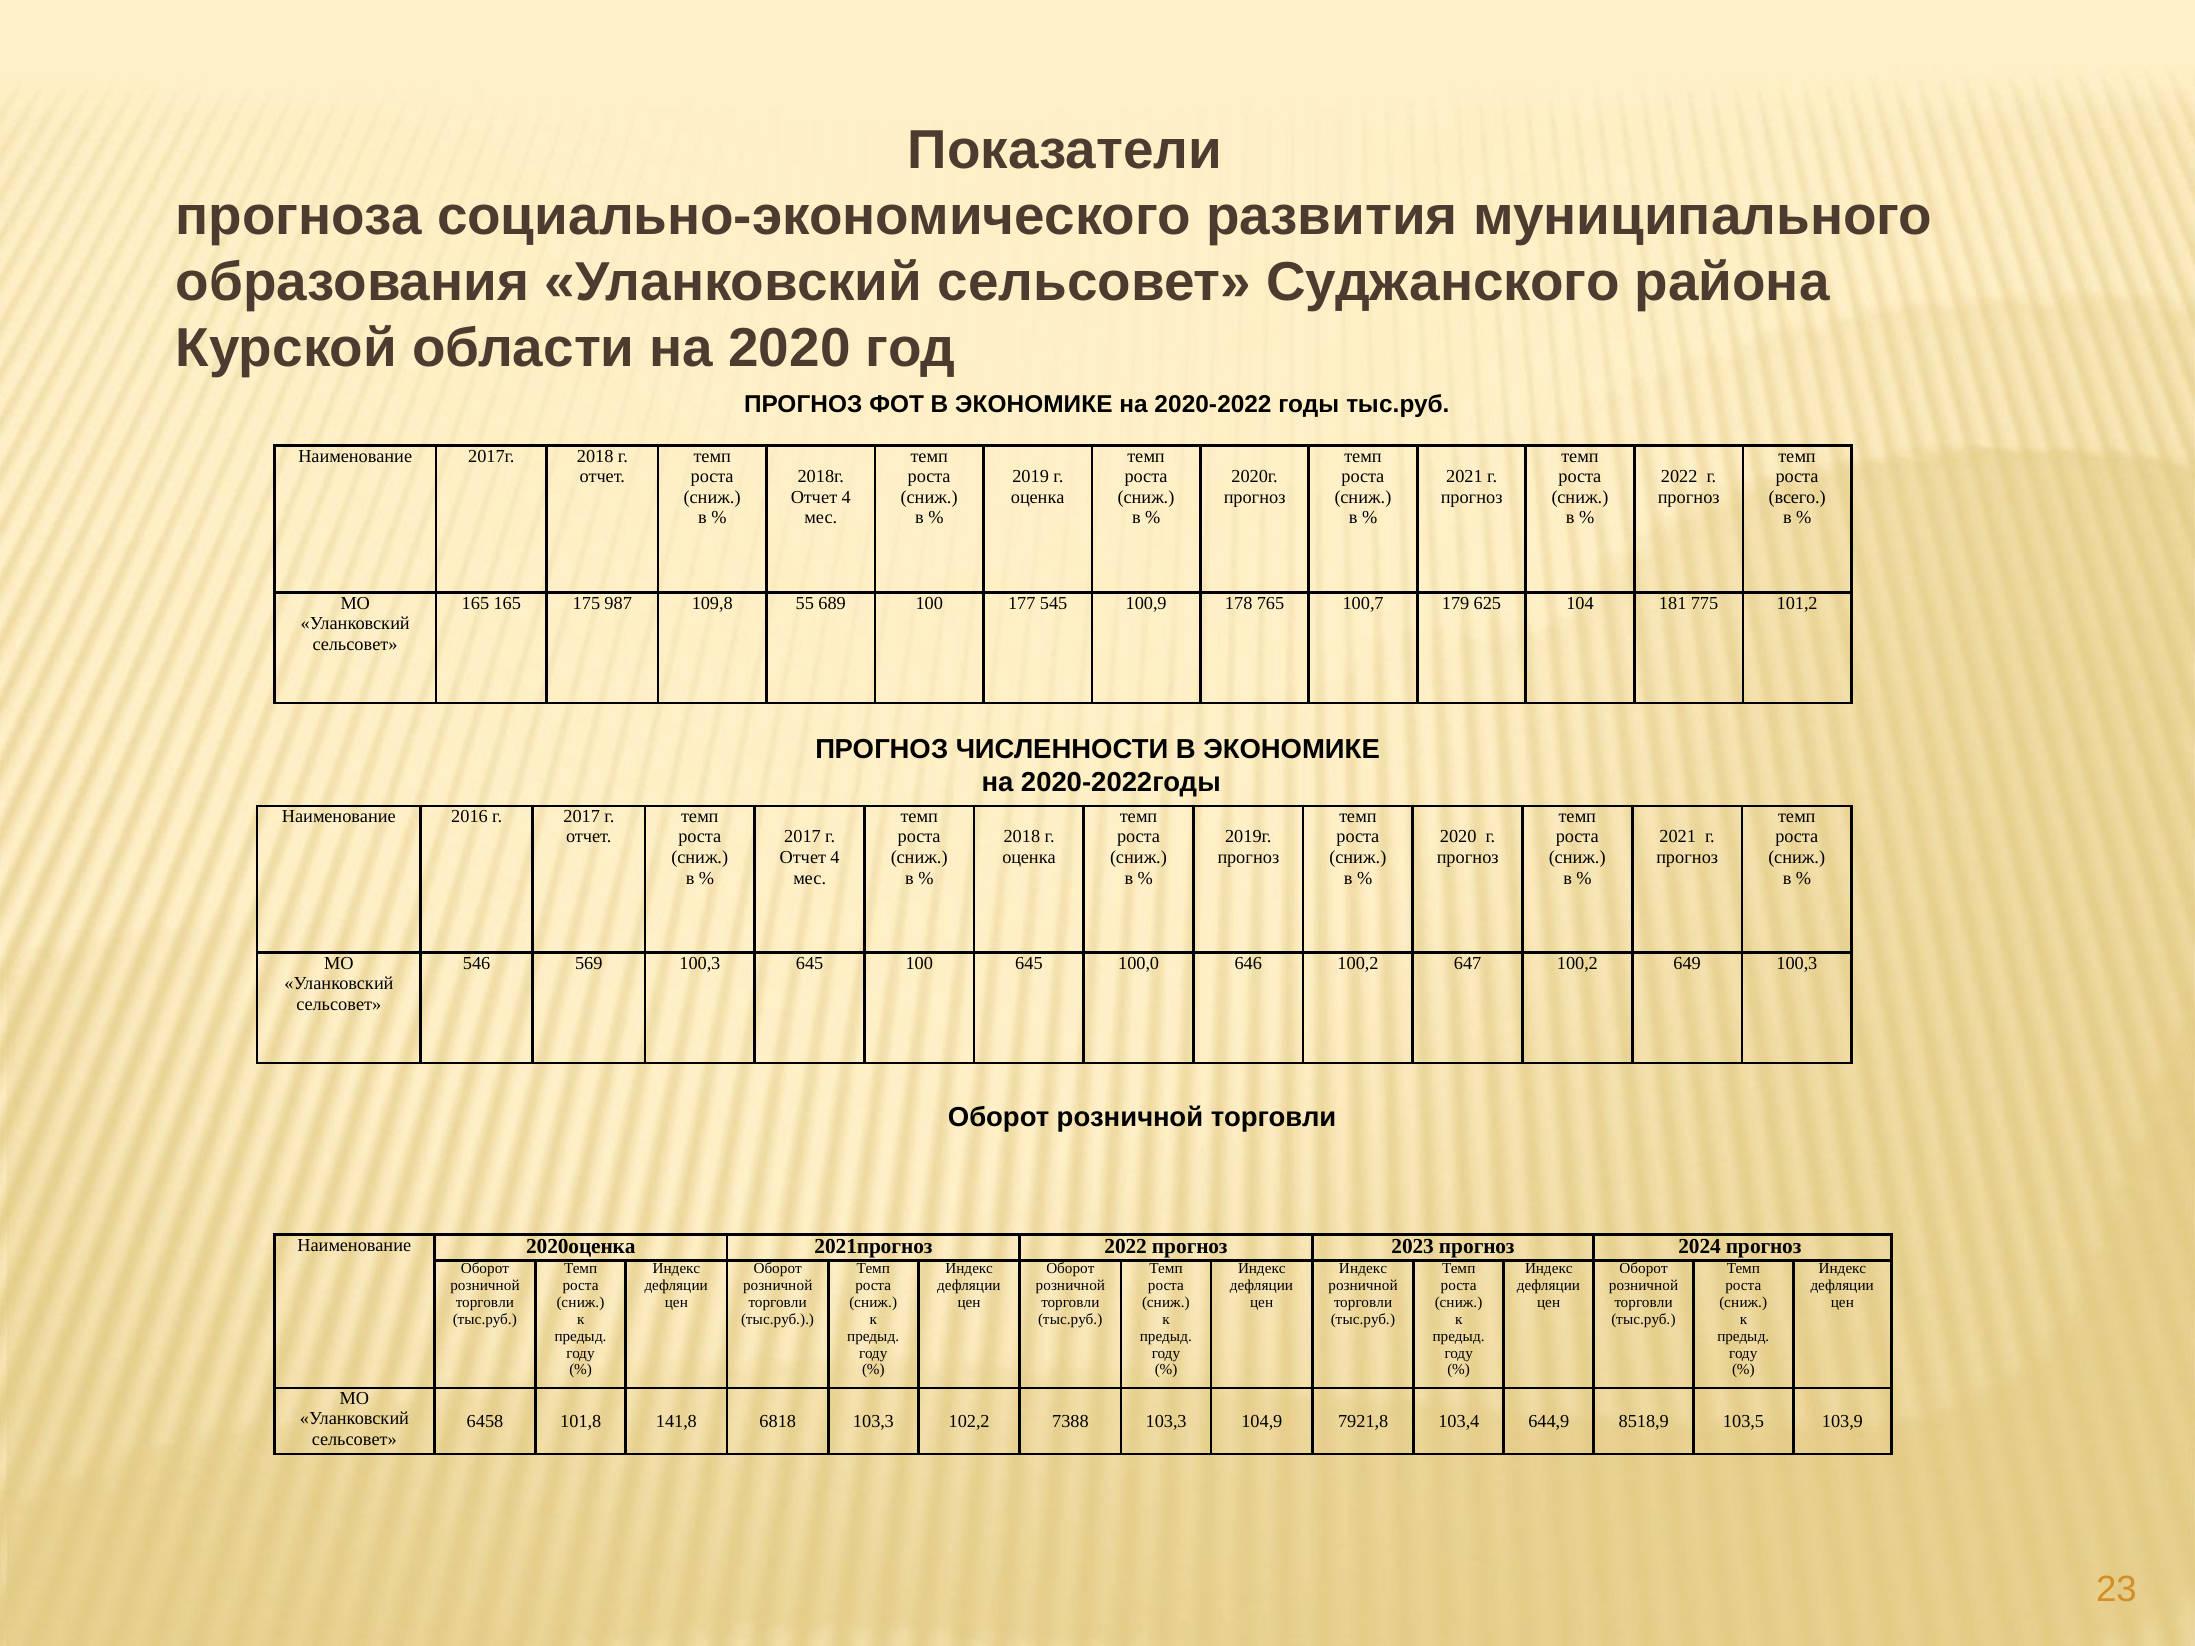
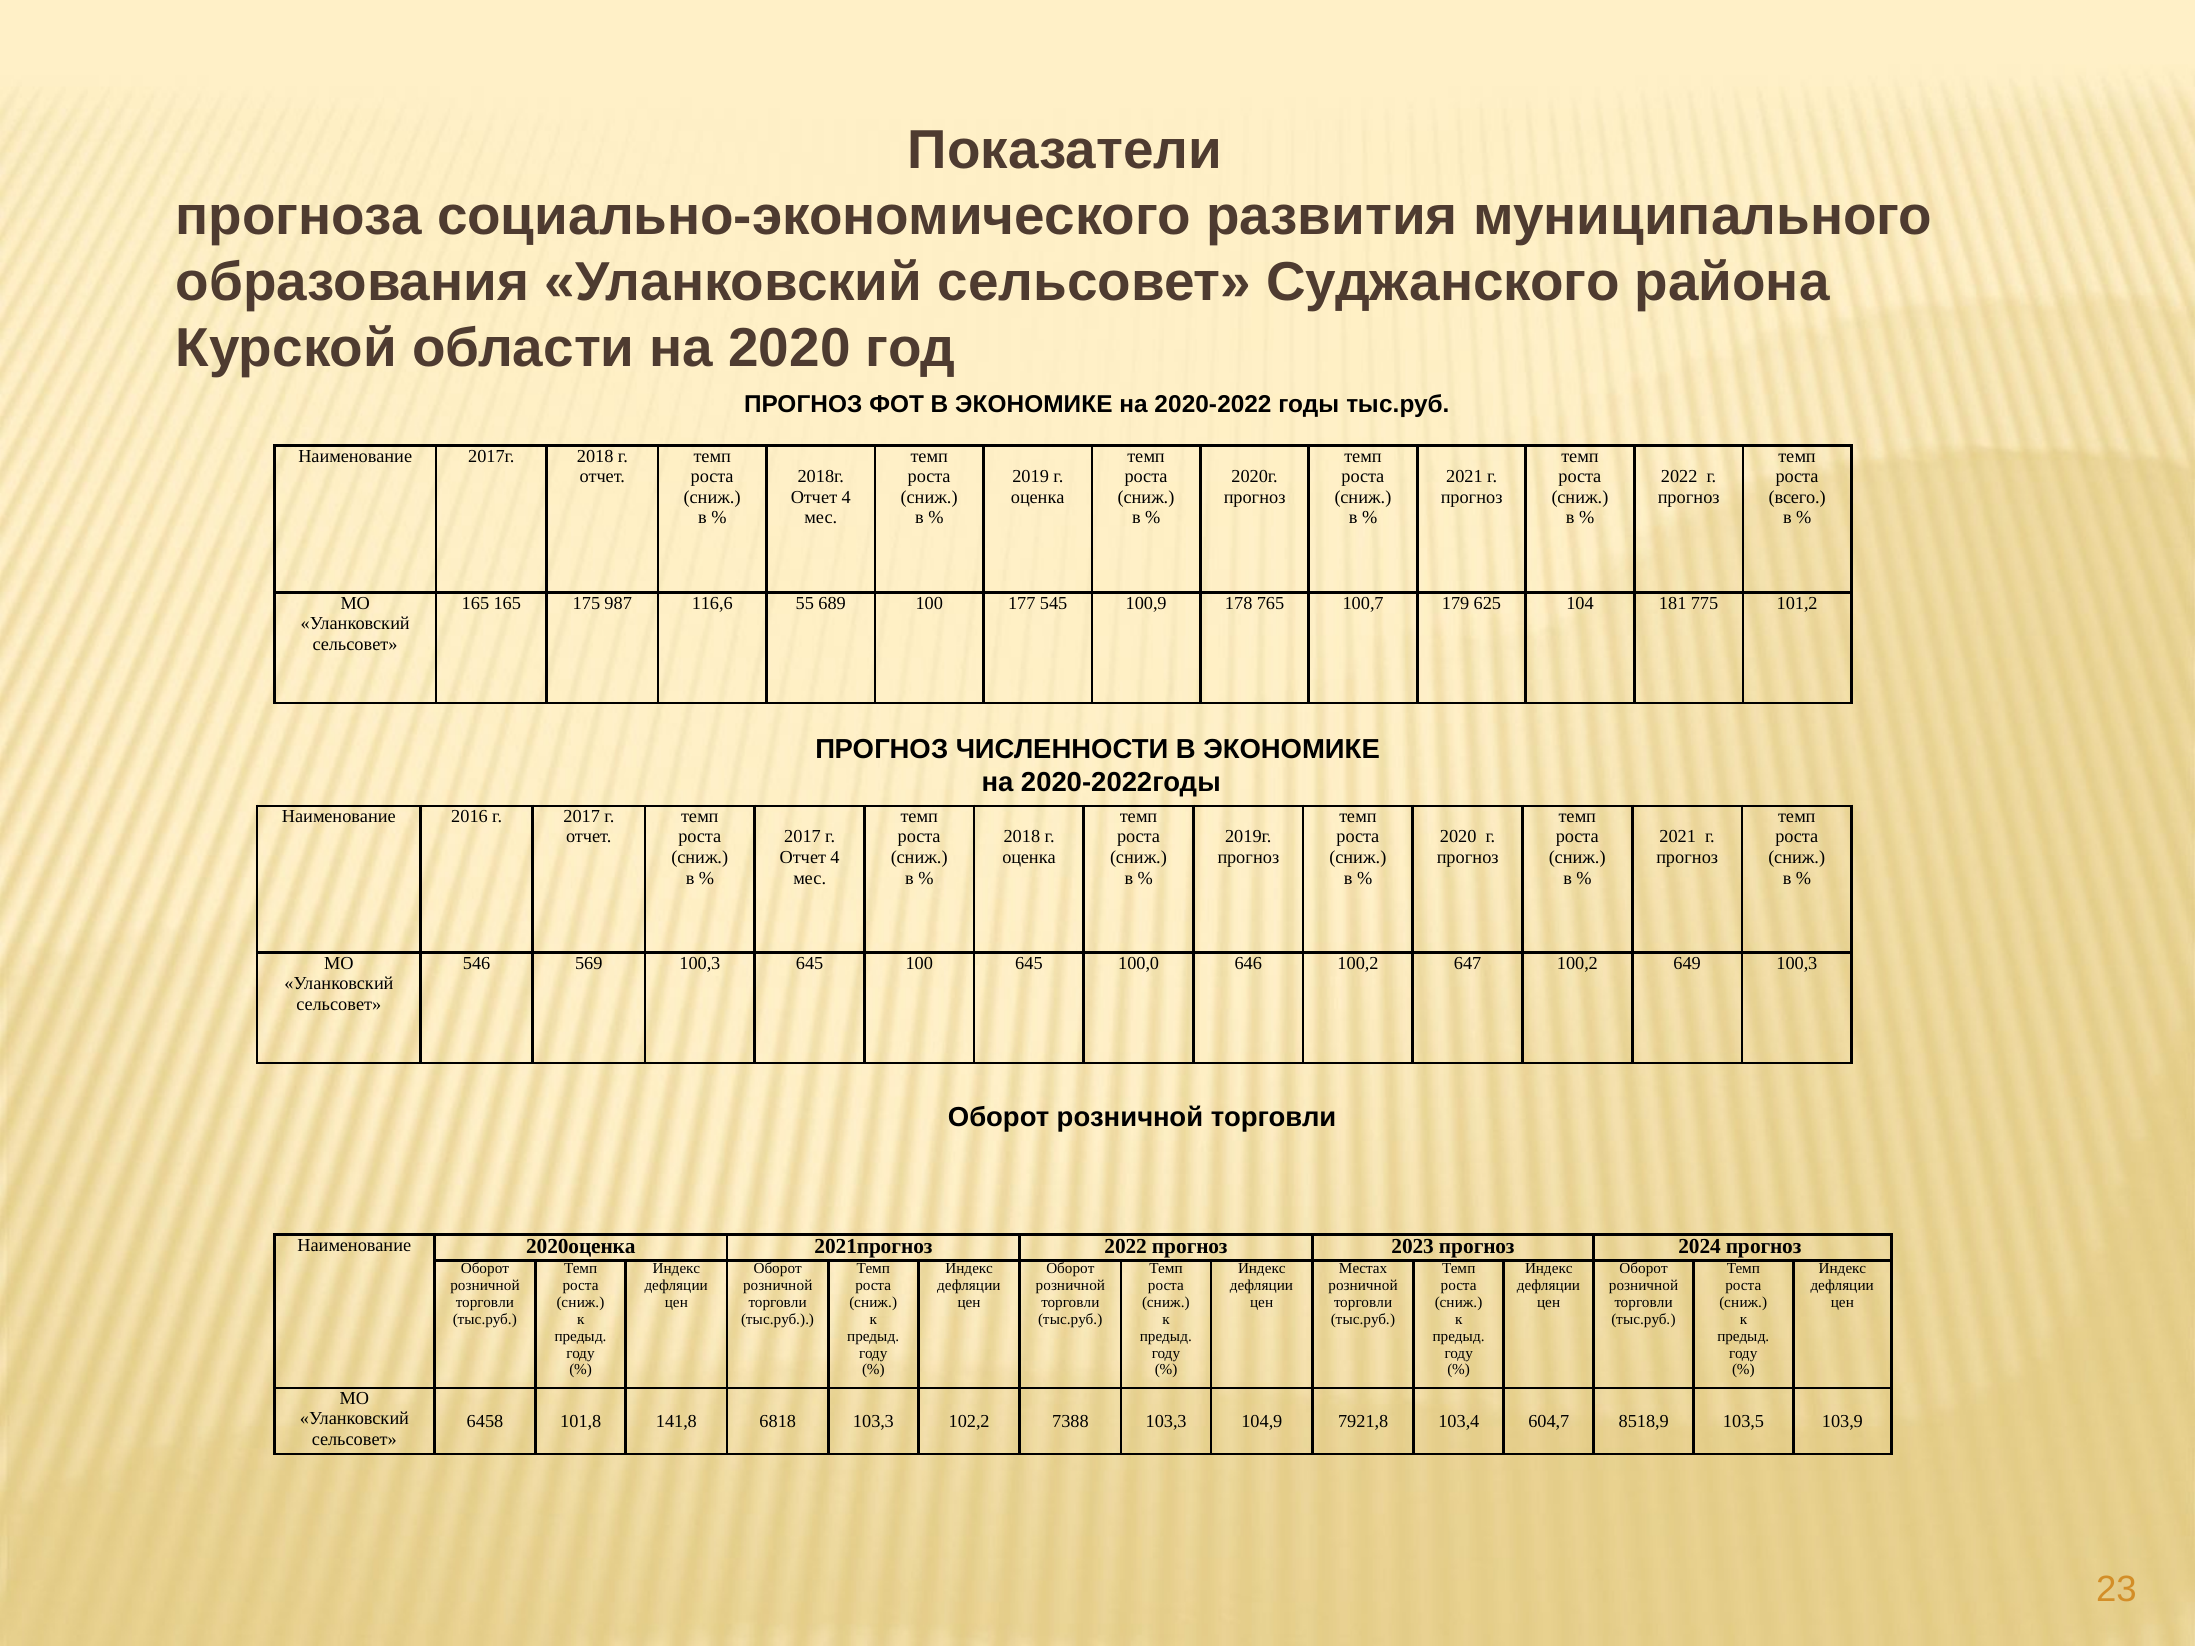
109,8: 109,8 -> 116,6
Индекс at (1363, 1269): Индекс -> Местах
644,9: 644,9 -> 604,7
